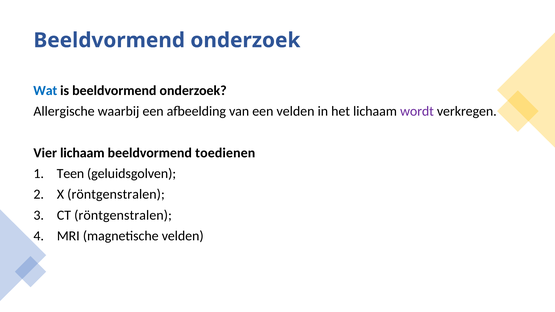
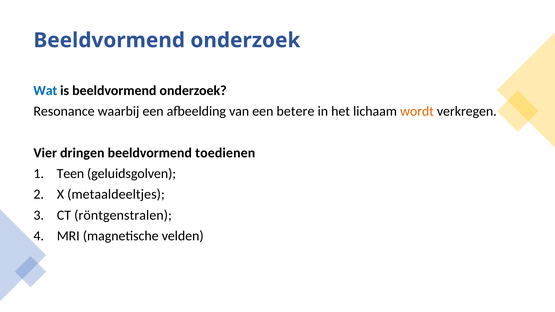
Allergische: Allergische -> Resonance
een velden: velden -> betere
wordt colour: purple -> orange
Vier lichaam: lichaam -> dringen
X röntgenstralen: röntgenstralen -> metaaldeeltjes
